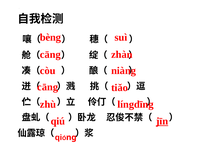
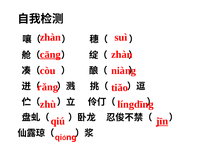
bèng at (50, 37): bèng -> zhàn
cāng at (50, 55) underline: none -> present
cāng at (48, 87): cāng -> rǎng
